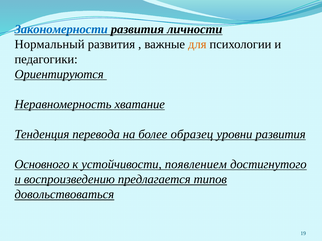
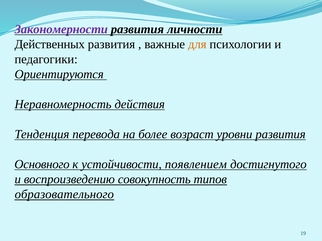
Закономерности colour: blue -> purple
Нормальный: Нормальный -> Действенных
хватание: хватание -> действия
образец: образец -> возраст
предлагается: предлагается -> совокупность
довольствоваться: довольствоваться -> образовательного
